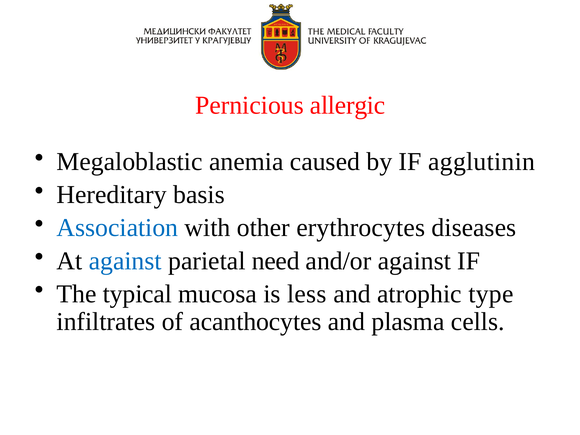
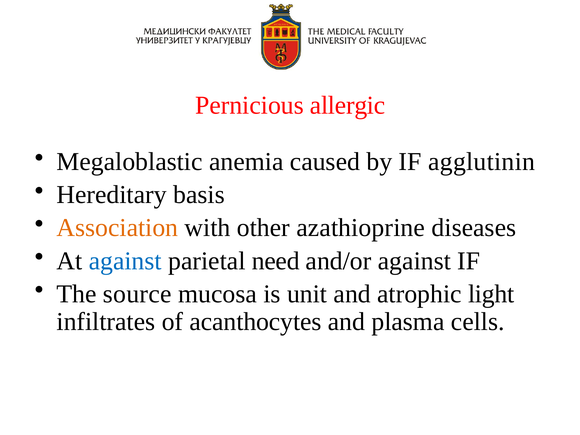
Association colour: blue -> orange
erythrocytes: erythrocytes -> azathioprine
typical: typical -> source
less: less -> unit
type: type -> light
